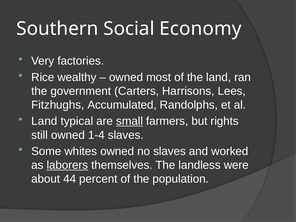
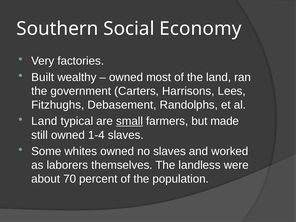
Rice: Rice -> Built
Accumulated: Accumulated -> Debasement
rights: rights -> made
laborers underline: present -> none
44: 44 -> 70
